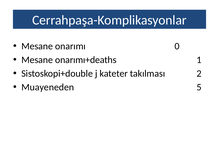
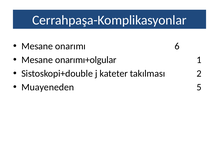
0: 0 -> 6
onarımı+deaths: onarımı+deaths -> onarımı+olgular
